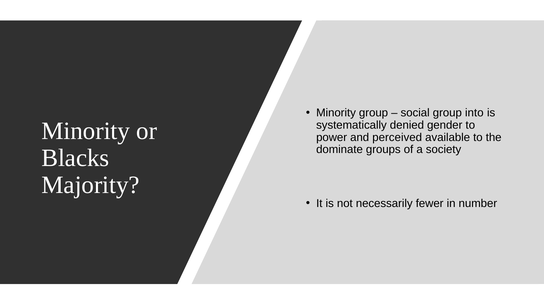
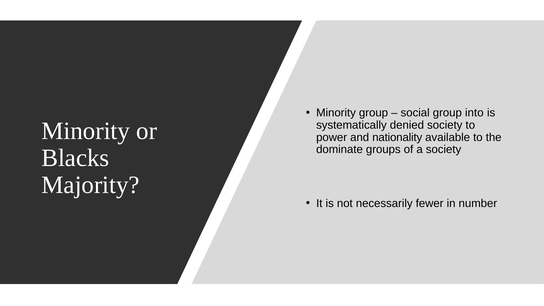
denied gender: gender -> society
perceived: perceived -> nationality
